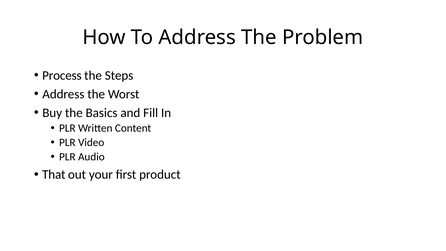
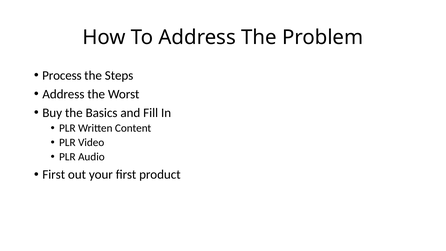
That at (54, 174): That -> First
